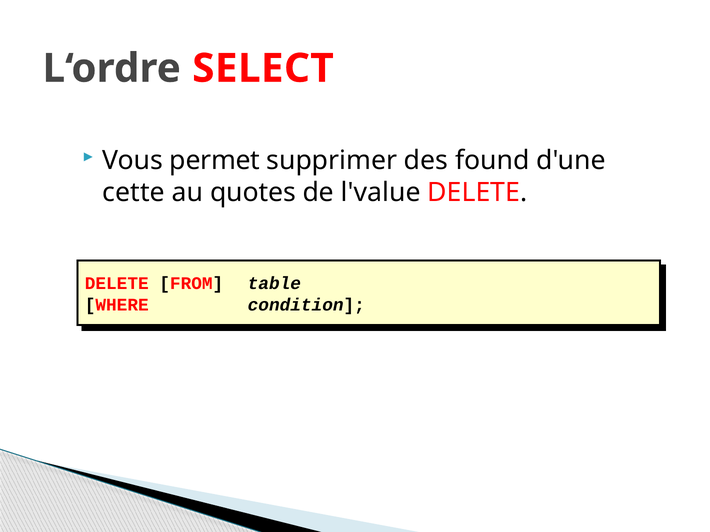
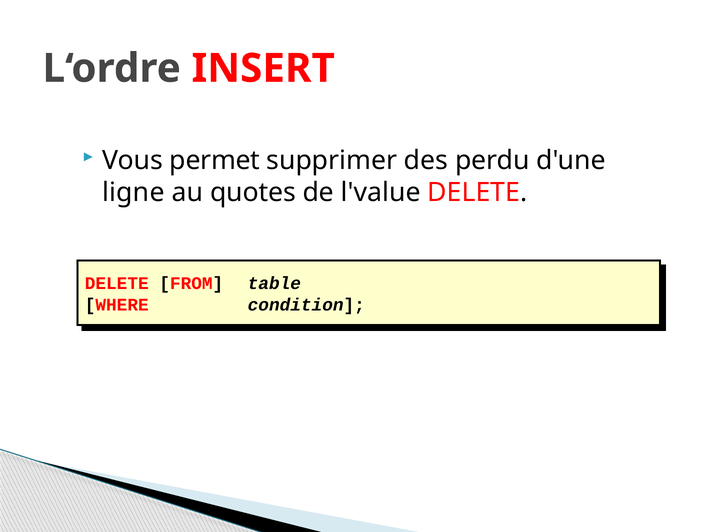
SELECT: SELECT -> INSERT
found: found -> perdu
cette: cette -> ligne
